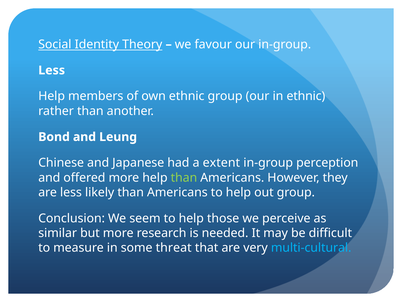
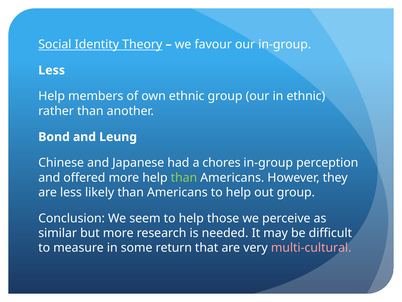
extent: extent -> chores
threat: threat -> return
multi-cultural colour: light blue -> pink
